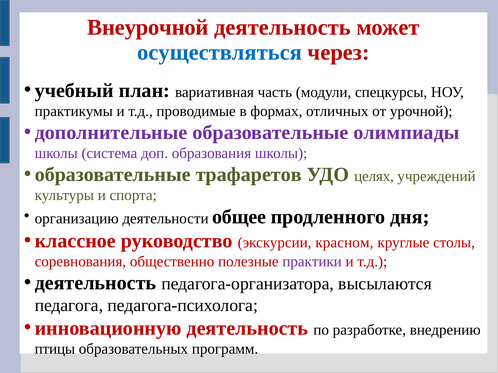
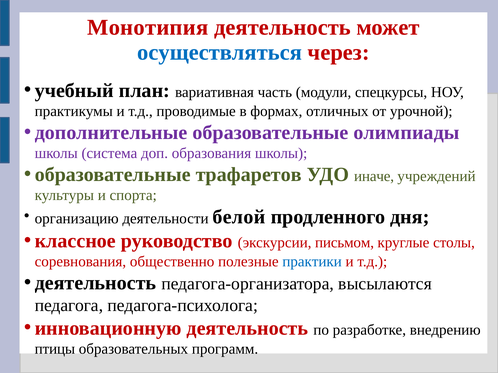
Внеурочной: Внеурочной -> Монотипия
целях: целях -> иначе
общее: общее -> белой
красном: красном -> письмом
практики colour: purple -> blue
